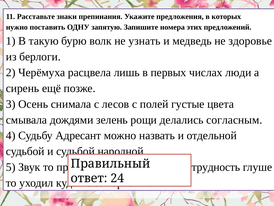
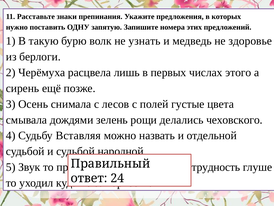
люди: люди -> этого
согласным: согласным -> чеховского
Адресант: Адресант -> Вставляя
